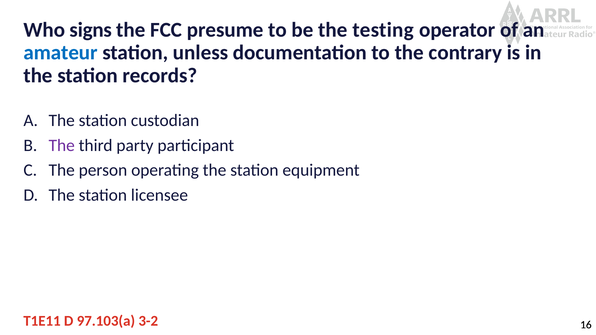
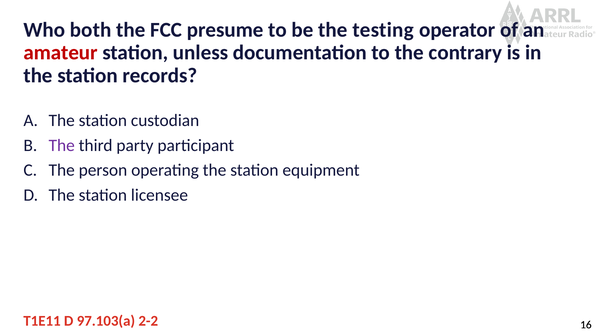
signs: signs -> both
amateur colour: blue -> red
3-2: 3-2 -> 2-2
